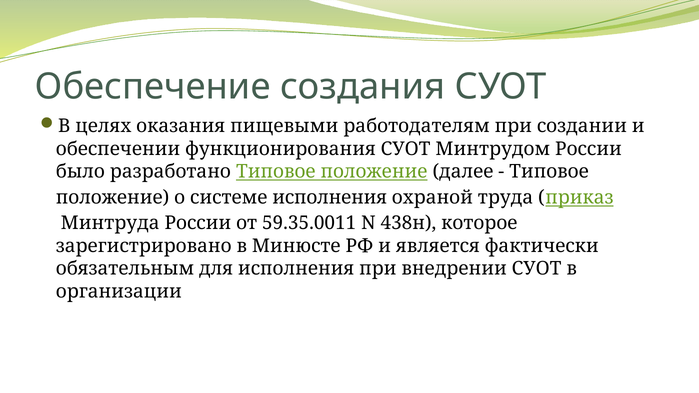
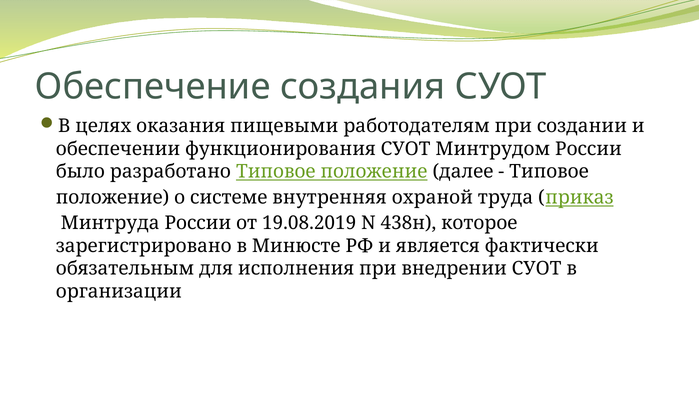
системе исполнения: исполнения -> внутренняя
59.35.0011: 59.35.0011 -> 19.08.2019
